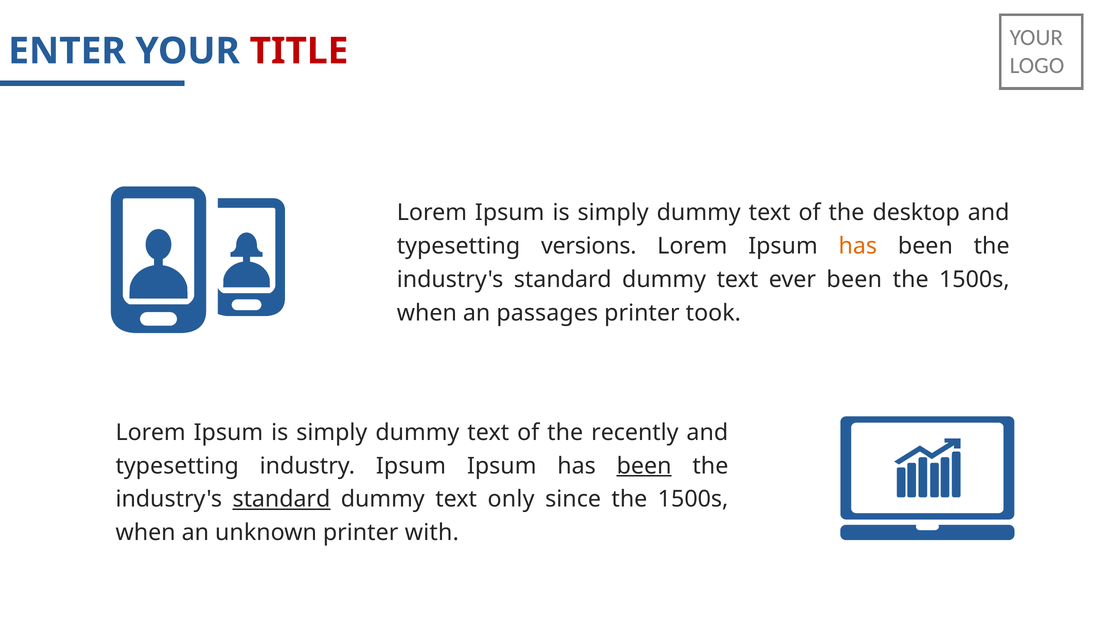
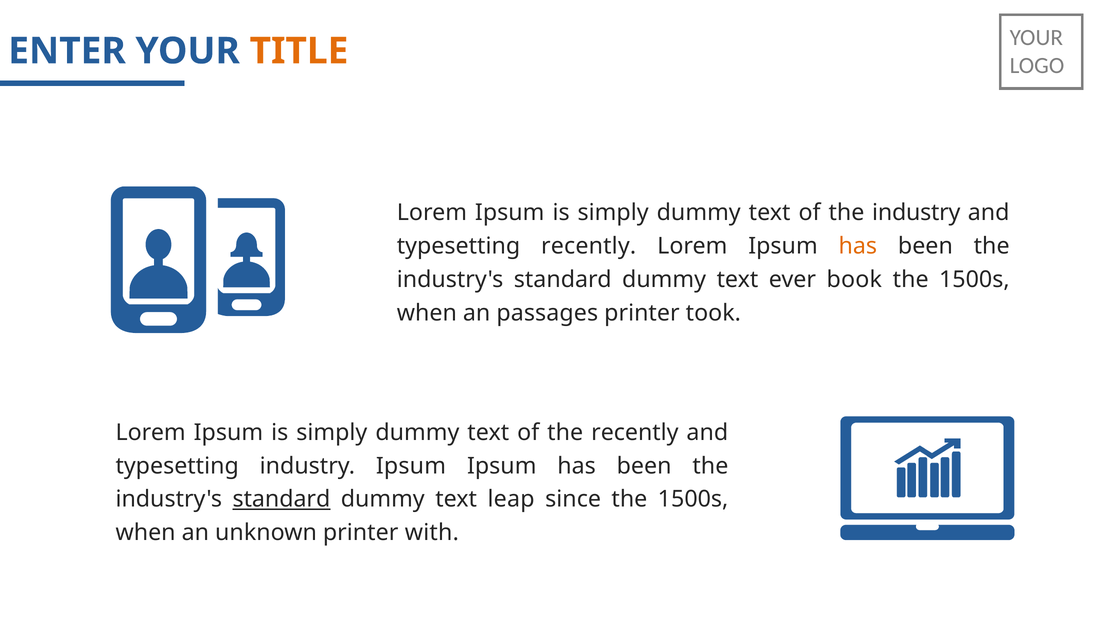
TITLE colour: red -> orange
the desktop: desktop -> industry
typesetting versions: versions -> recently
ever been: been -> book
been at (644, 466) underline: present -> none
only: only -> leap
